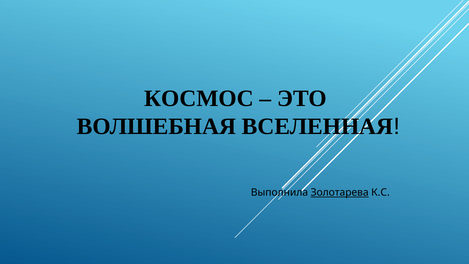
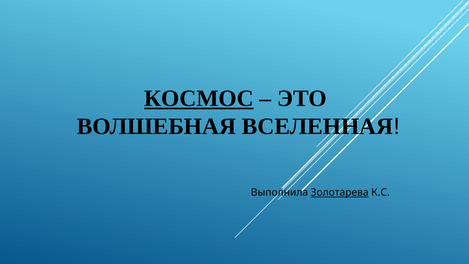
КОСМОС underline: none -> present
